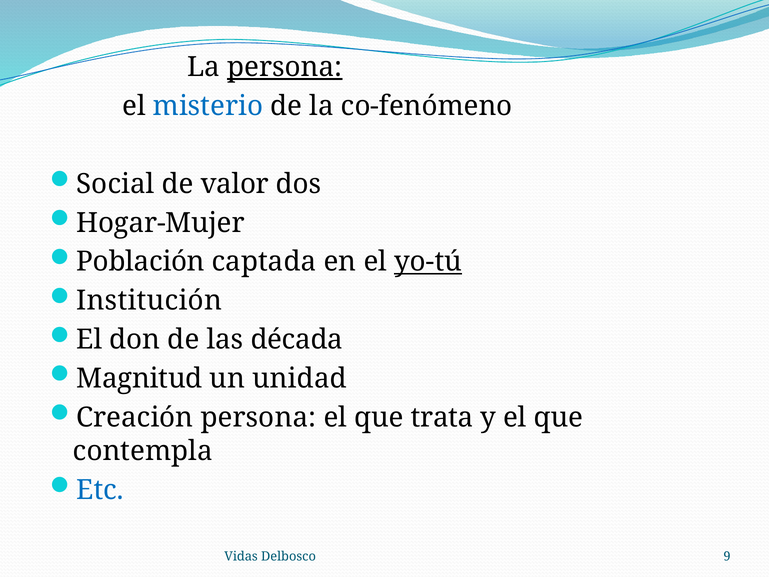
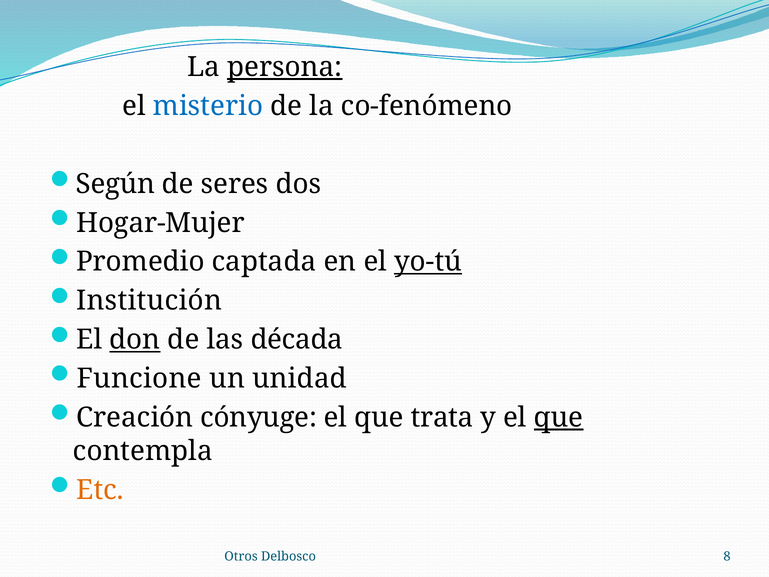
Social: Social -> Según
valor: valor -> seres
Población: Población -> Promedio
don underline: none -> present
Magnitud: Magnitud -> Funcione
Creación persona: persona -> cónyuge
que at (559, 417) underline: none -> present
Etc colour: blue -> orange
Vidas: Vidas -> Otros
9: 9 -> 8
